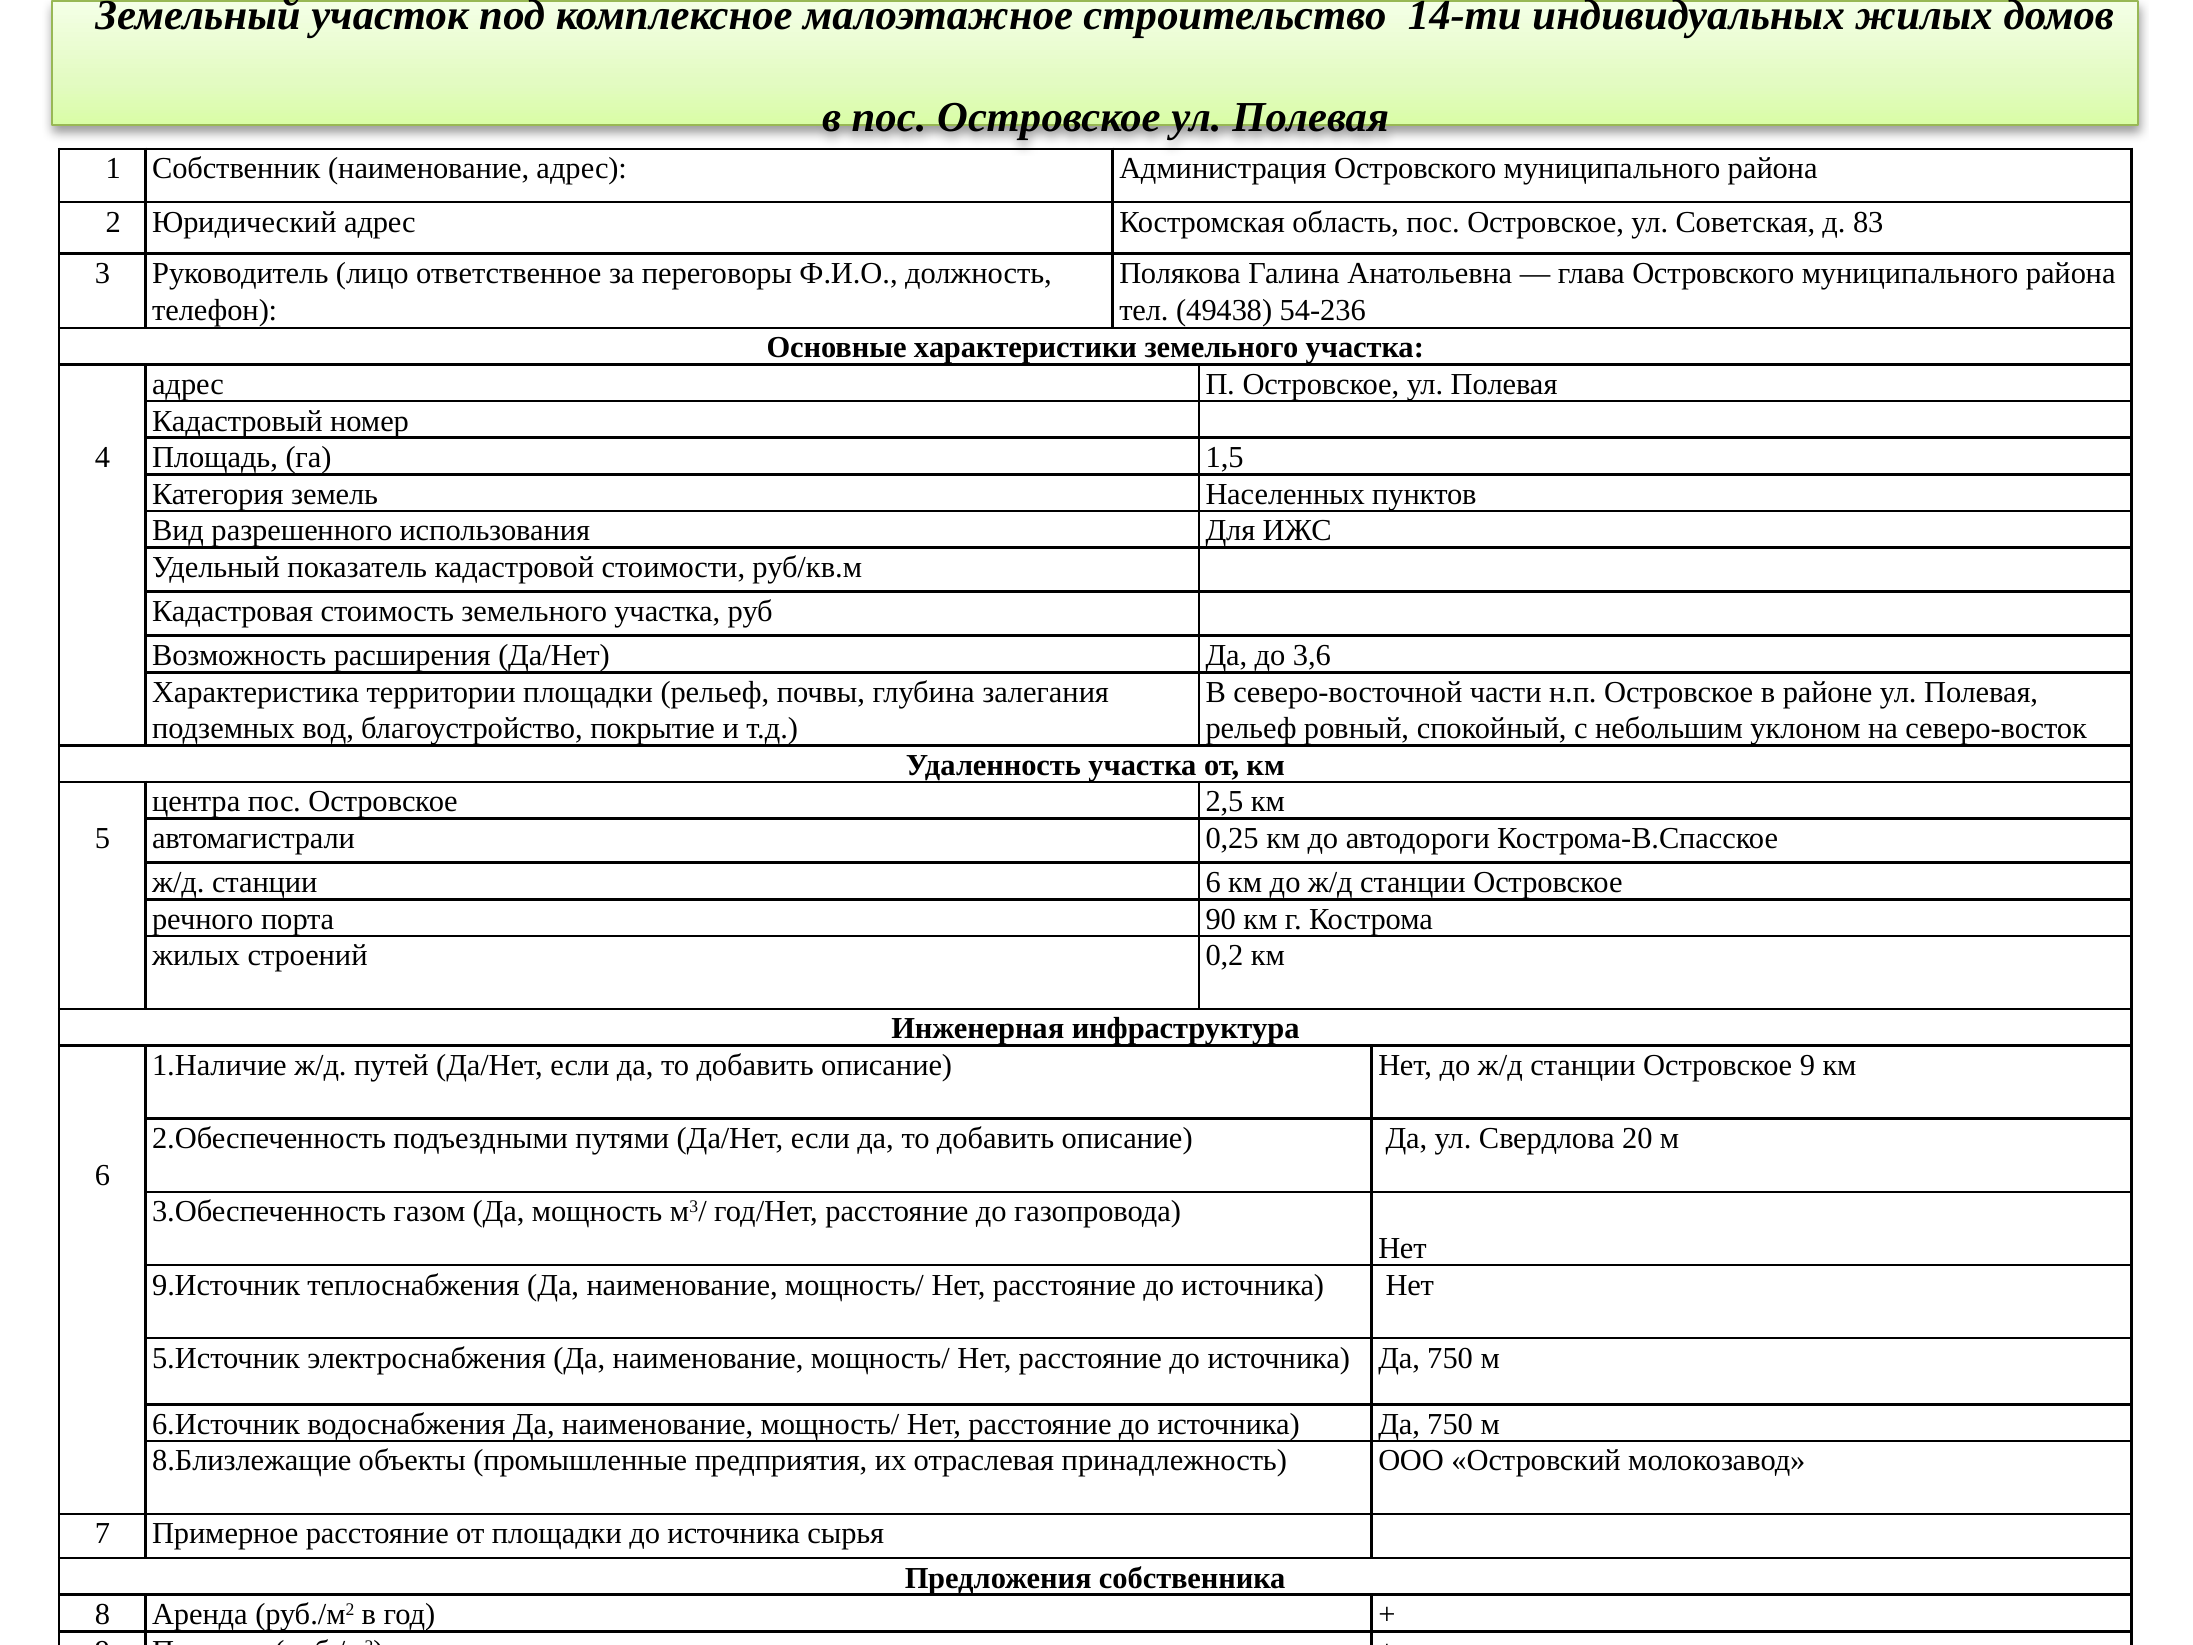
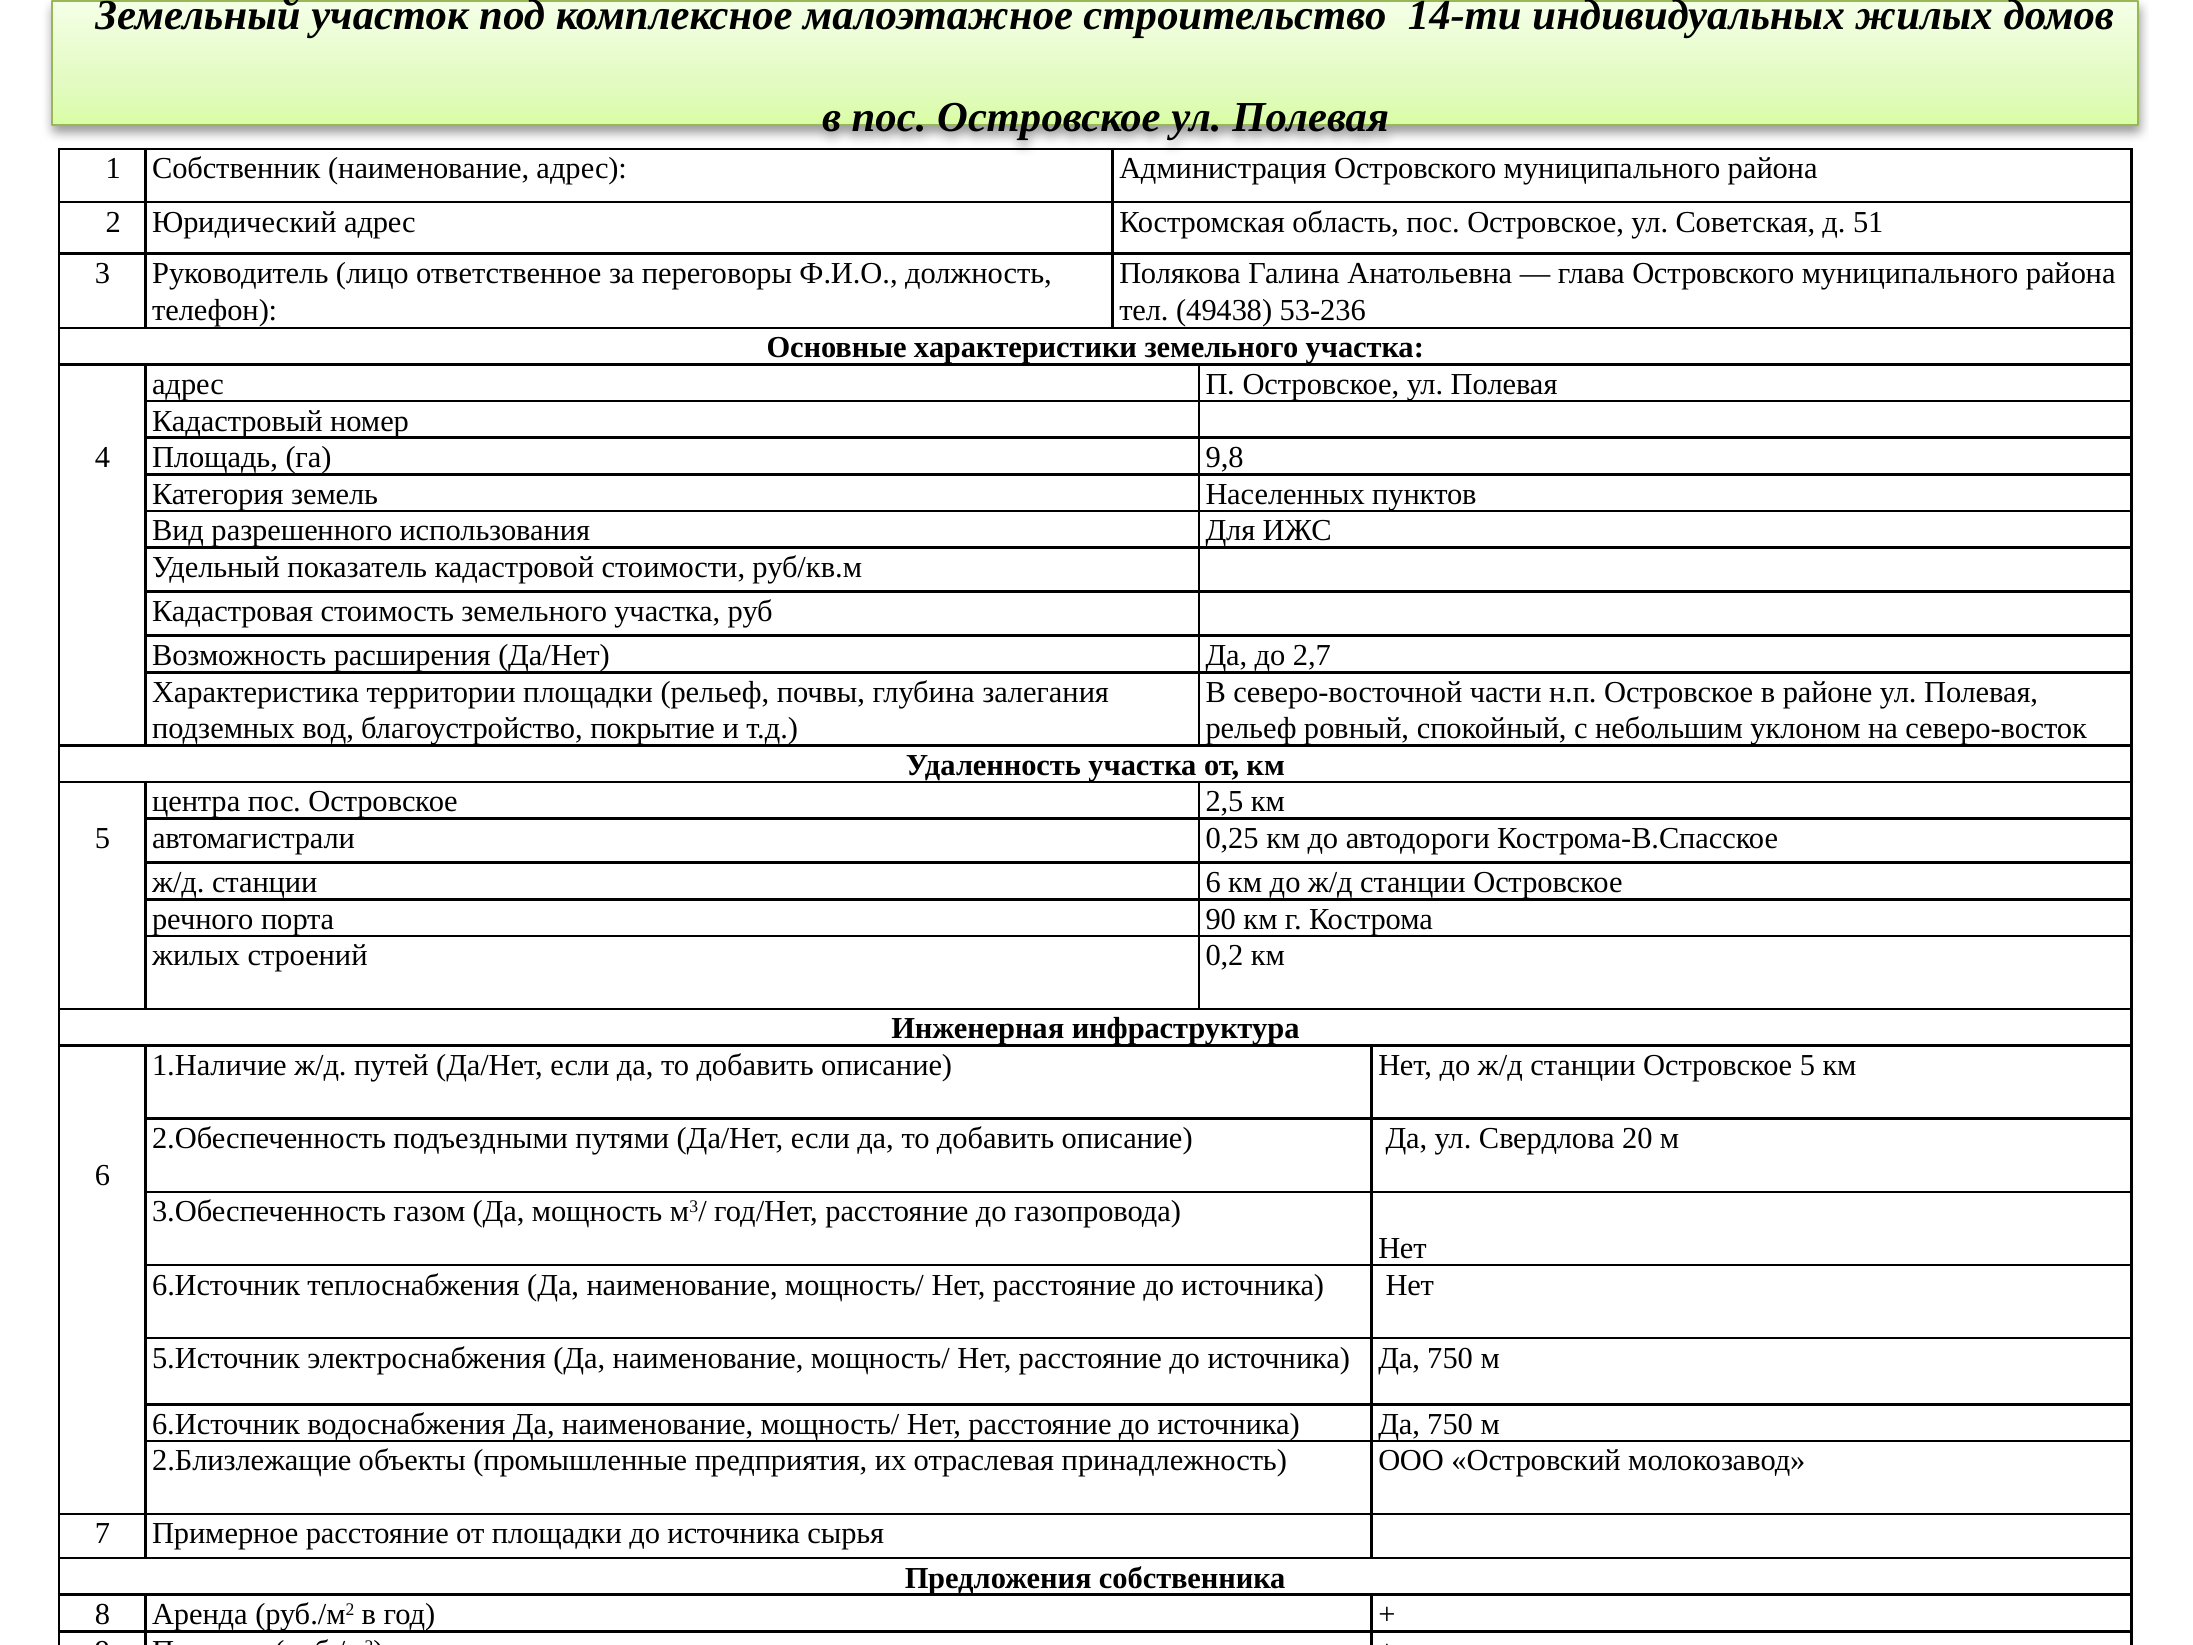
83: 83 -> 51
54-236: 54-236 -> 53-236
1,5: 1,5 -> 9,8
3,6: 3,6 -> 2,7
Островское 9: 9 -> 5
9.Источник at (226, 1285): 9.Источник -> 6.Источник
8.Близлежащие: 8.Близлежащие -> 2.Близлежащие
